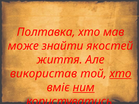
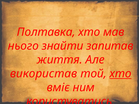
може: може -> нього
якостей: якостей -> запитав
ним underline: present -> none
